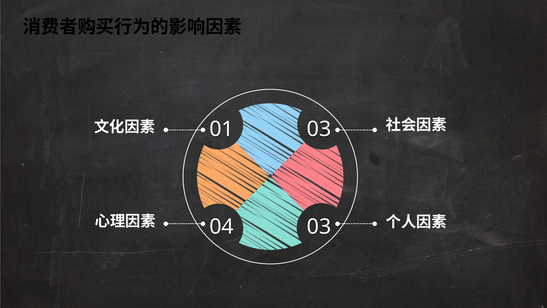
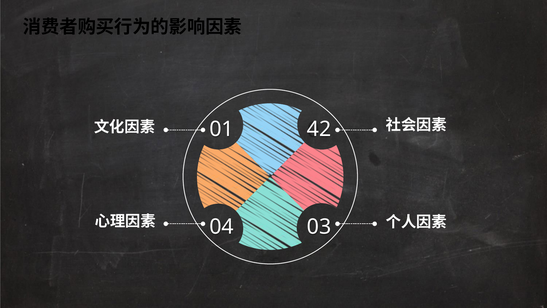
01 03: 03 -> 42
